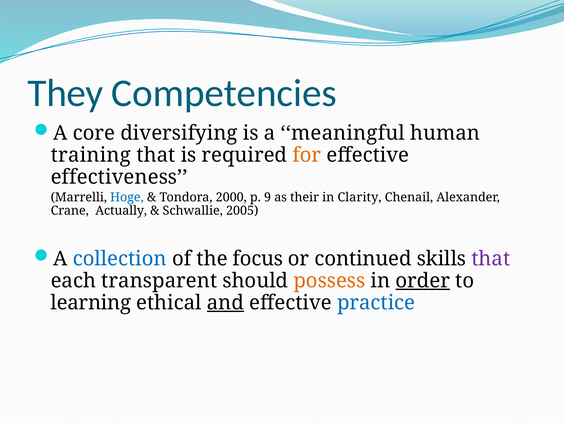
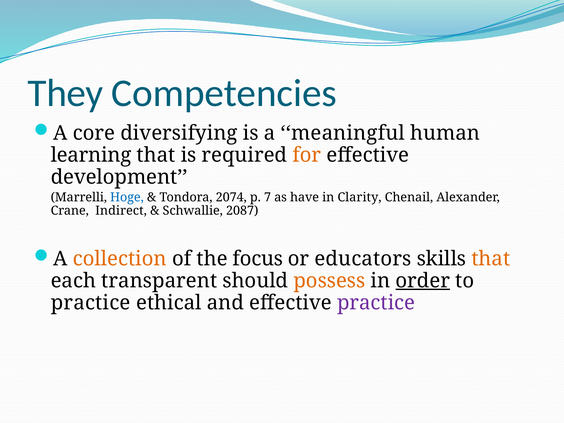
training: training -> learning
effectiveness: effectiveness -> development
2000: 2000 -> 2074
9: 9 -> 7
their: their -> have
Actually: Actually -> Indirect
2005: 2005 -> 2087
collection colour: blue -> orange
continued: continued -> educators
that at (491, 259) colour: purple -> orange
learning at (91, 303): learning -> practice
and underline: present -> none
practice at (376, 303) colour: blue -> purple
